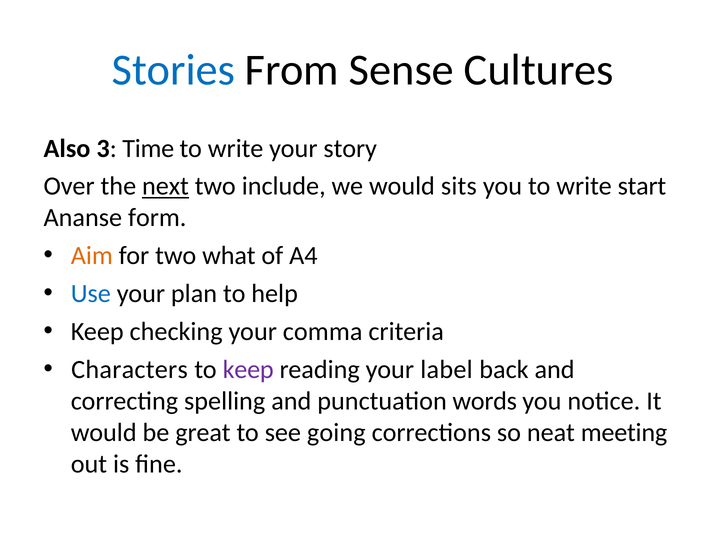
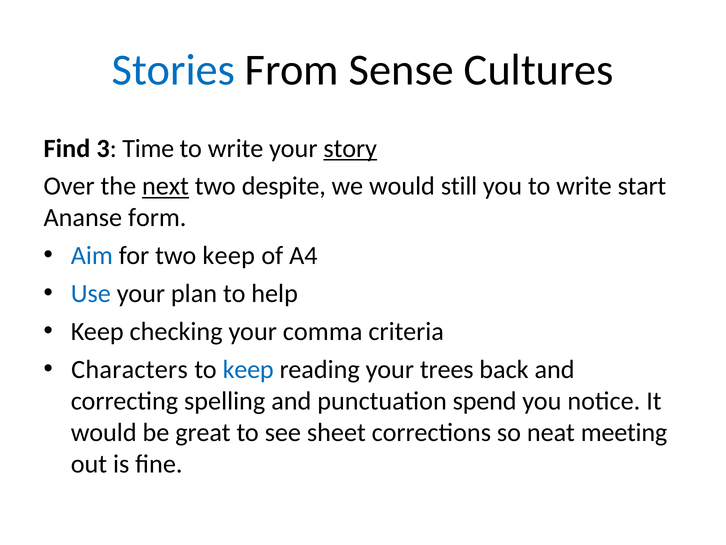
Also: Also -> Find
story underline: none -> present
include: include -> despite
sits: sits -> still
Aim colour: orange -> blue
two what: what -> keep
keep at (248, 369) colour: purple -> blue
label: label -> trees
words: words -> spend
going: going -> sheet
